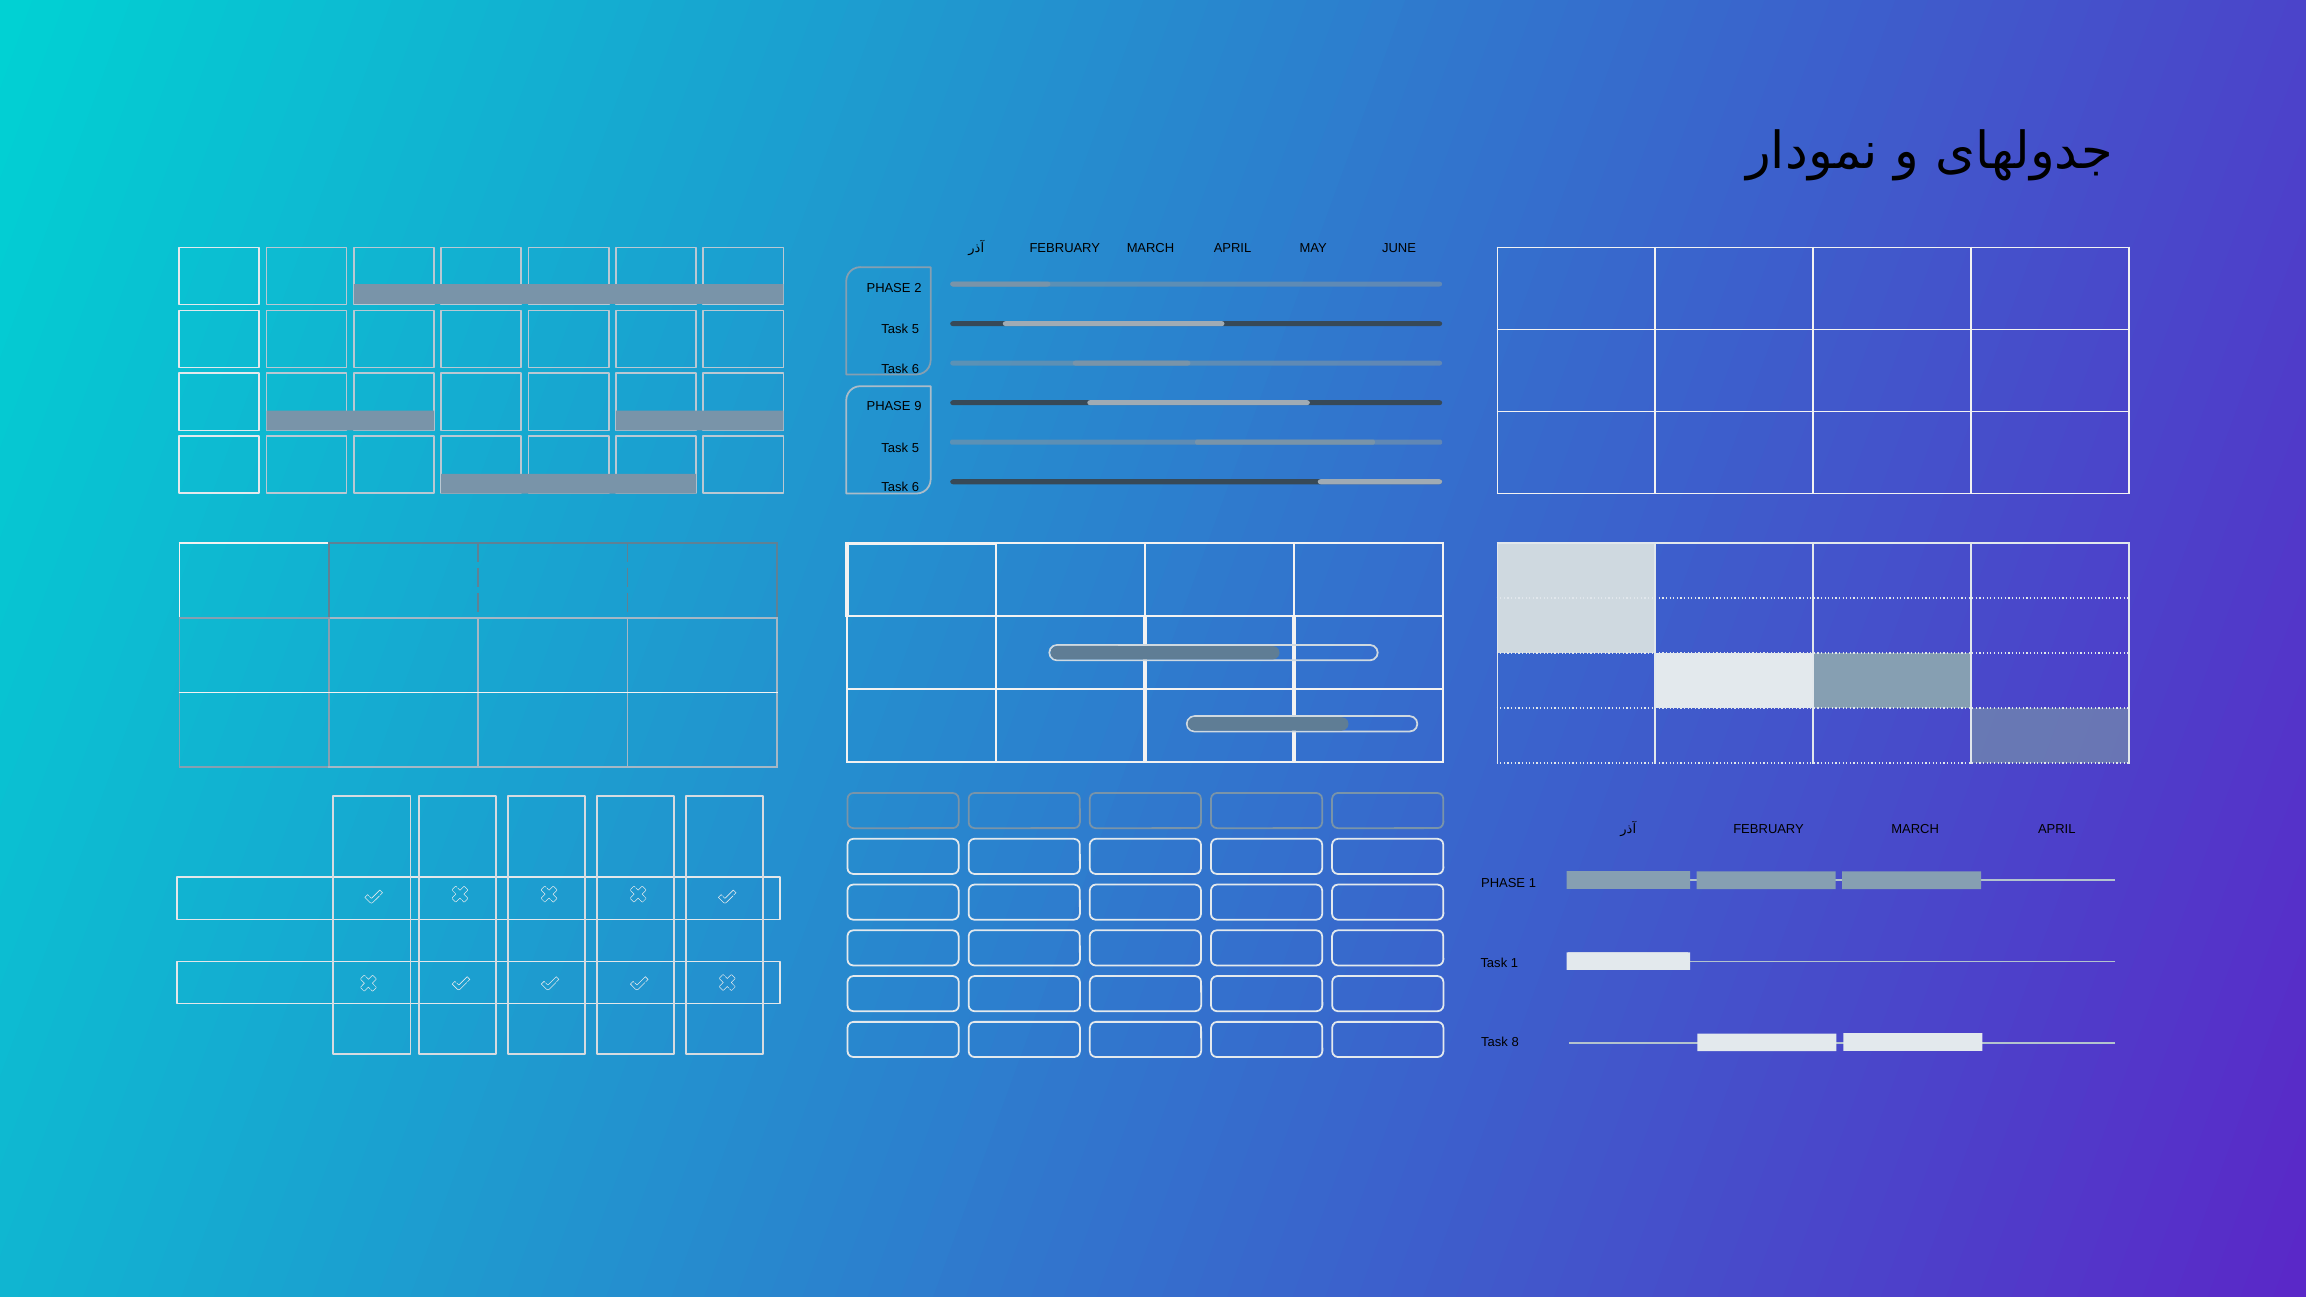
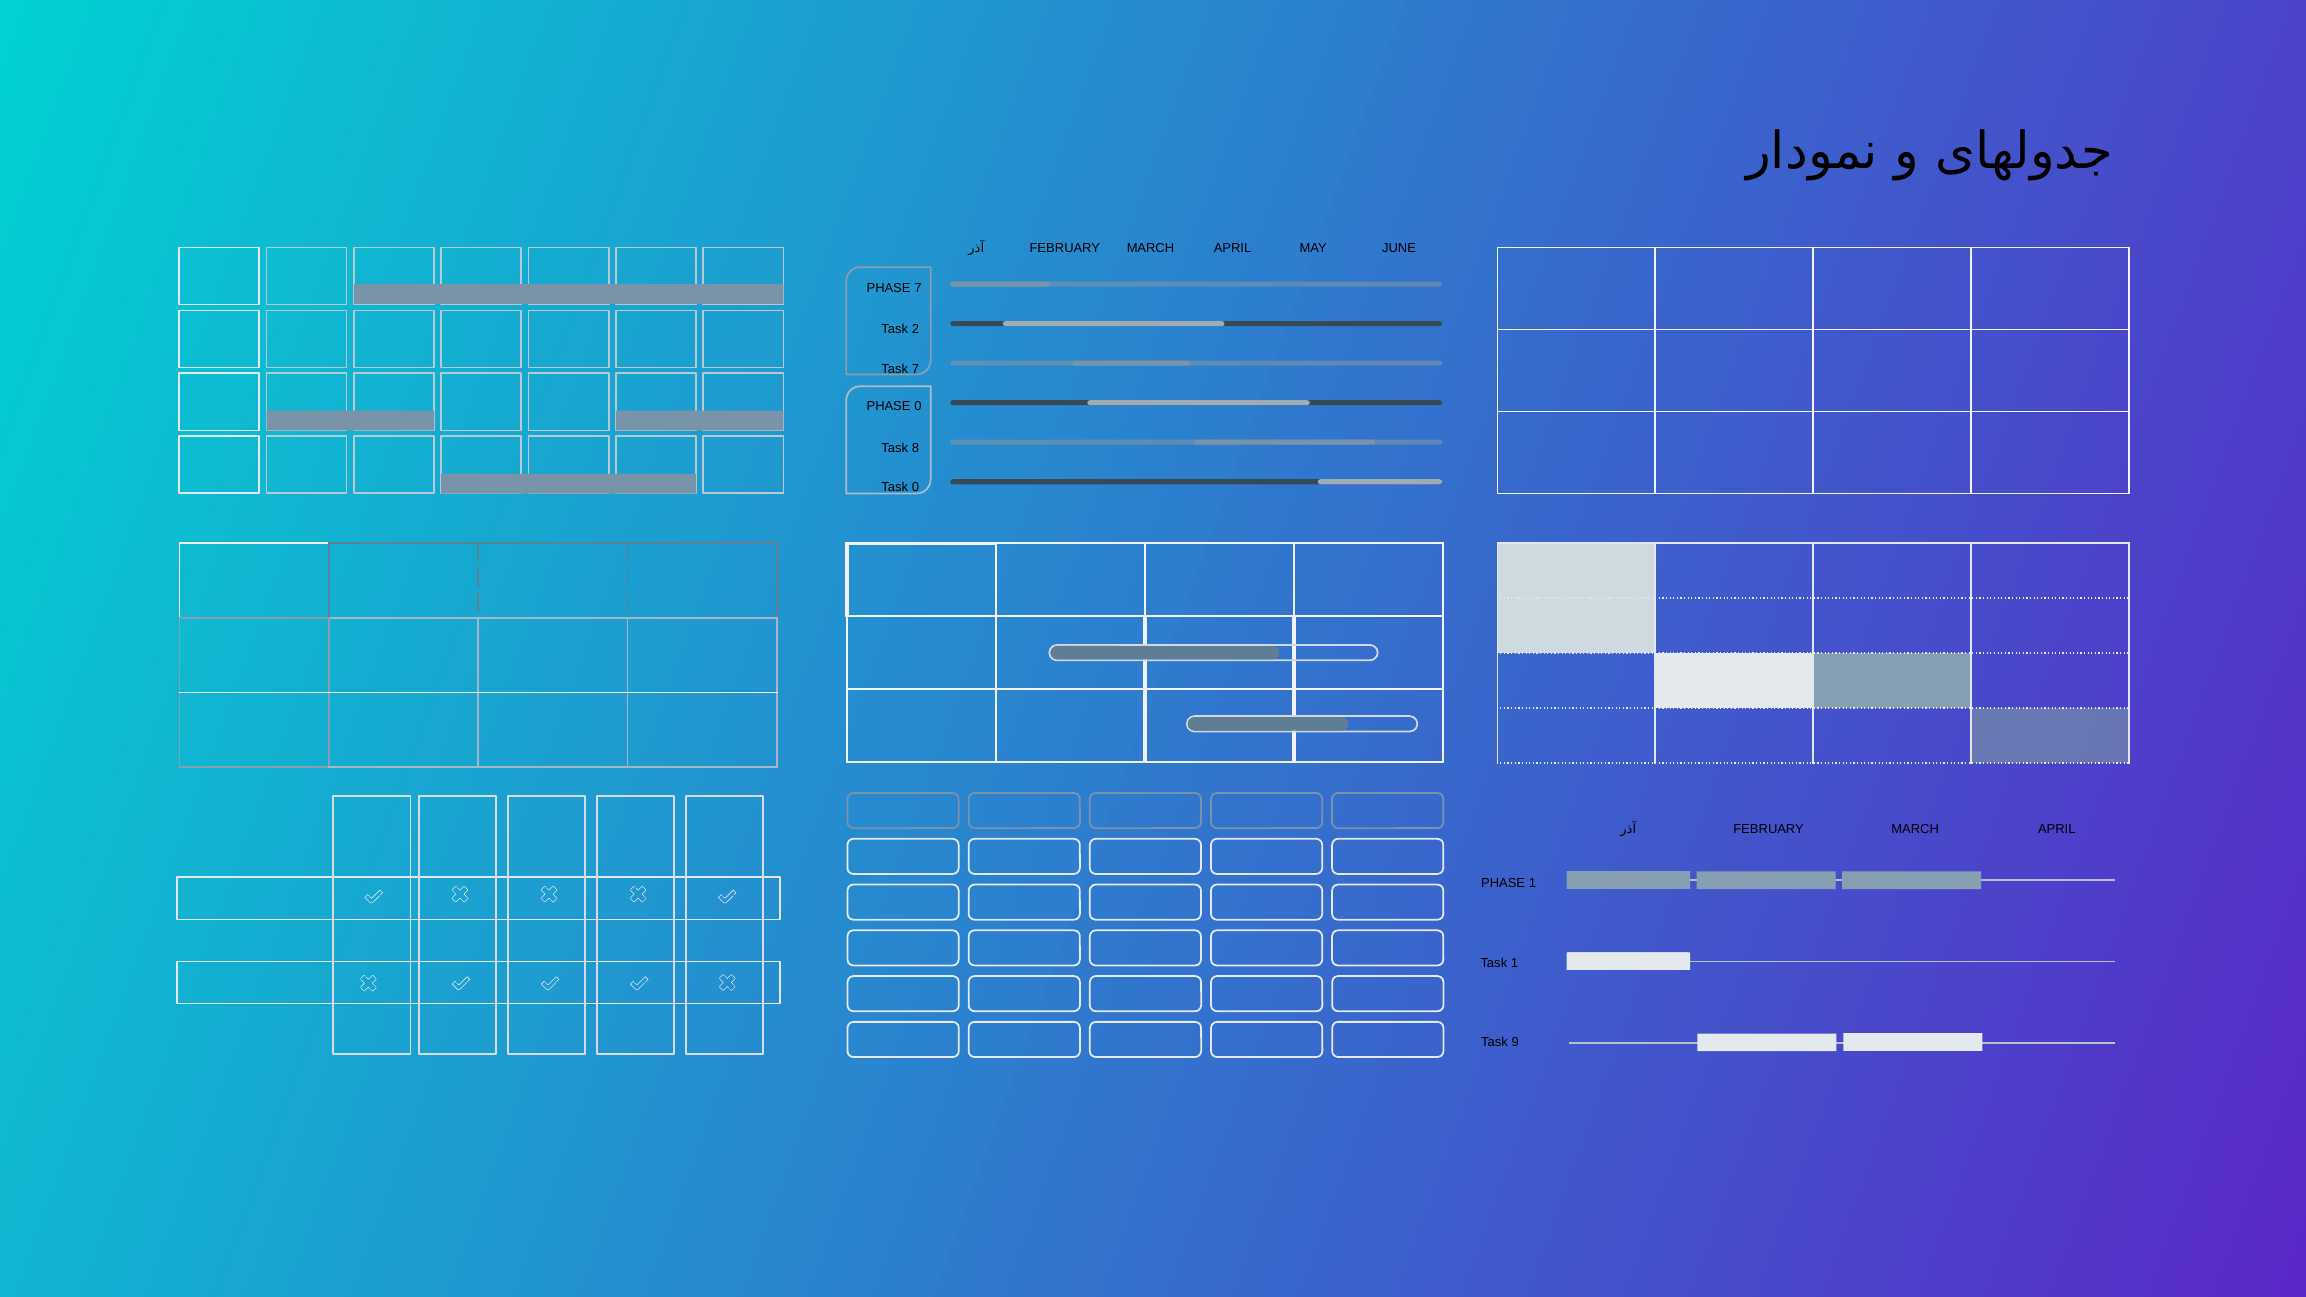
PHASE 2: 2 -> 7
5 at (915, 329): 5 -> 2
6 at (915, 369): 6 -> 7
PHASE 9: 9 -> 0
5 at (915, 448): 5 -> 8
6 at (915, 488): 6 -> 0
8: 8 -> 9
